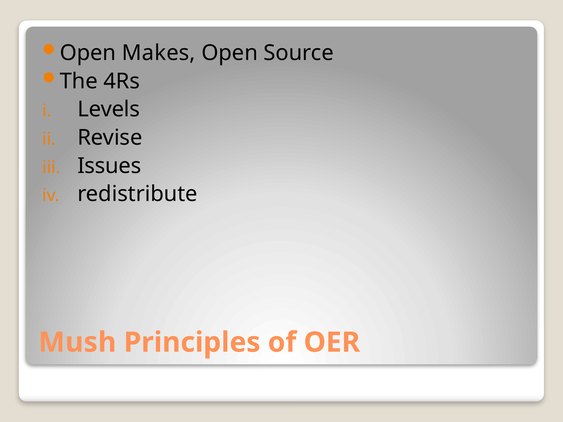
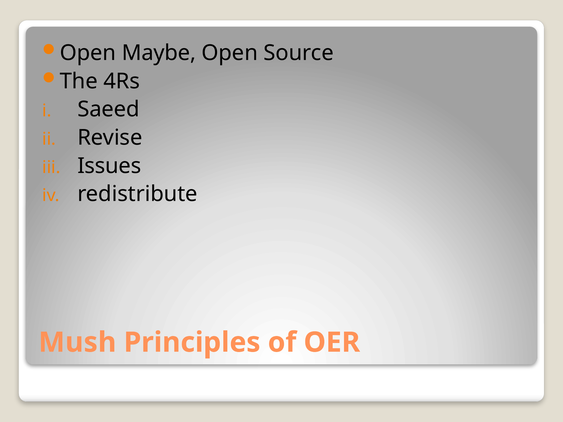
Makes: Makes -> Maybe
Levels: Levels -> Saeed
